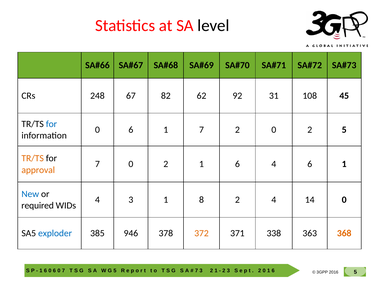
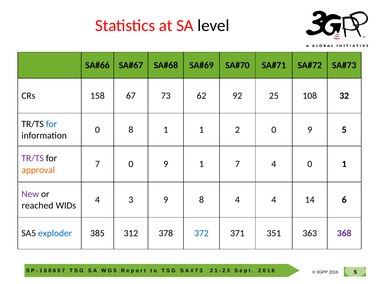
248: 248 -> 158
82: 82 -> 73
31: 31 -> 25
45: 45 -> 32
6 at (131, 130): 6 -> 8
1 7: 7 -> 1
2 0 2: 2 -> 9
TR/TS at (33, 158) colour: orange -> purple
7 0 2: 2 -> 9
6 at (237, 164): 6 -> 7
4 6: 6 -> 0
New colour: blue -> purple
3 1: 1 -> 9
8 2: 2 -> 4
14 0: 0 -> 6
required: required -> reached
946: 946 -> 312
372 colour: orange -> blue
338: 338 -> 351
368 colour: orange -> purple
